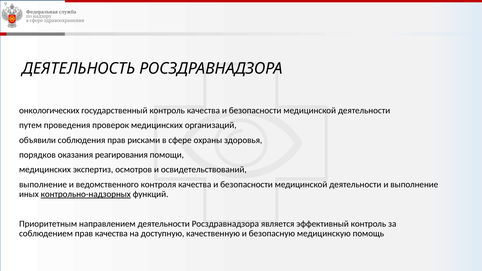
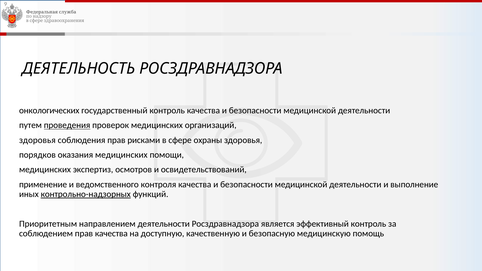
проведения underline: none -> present
объявили at (37, 140): объявили -> здоровья
оказания реагирования: реагирования -> медицинских
выполнение at (43, 184): выполнение -> применение
